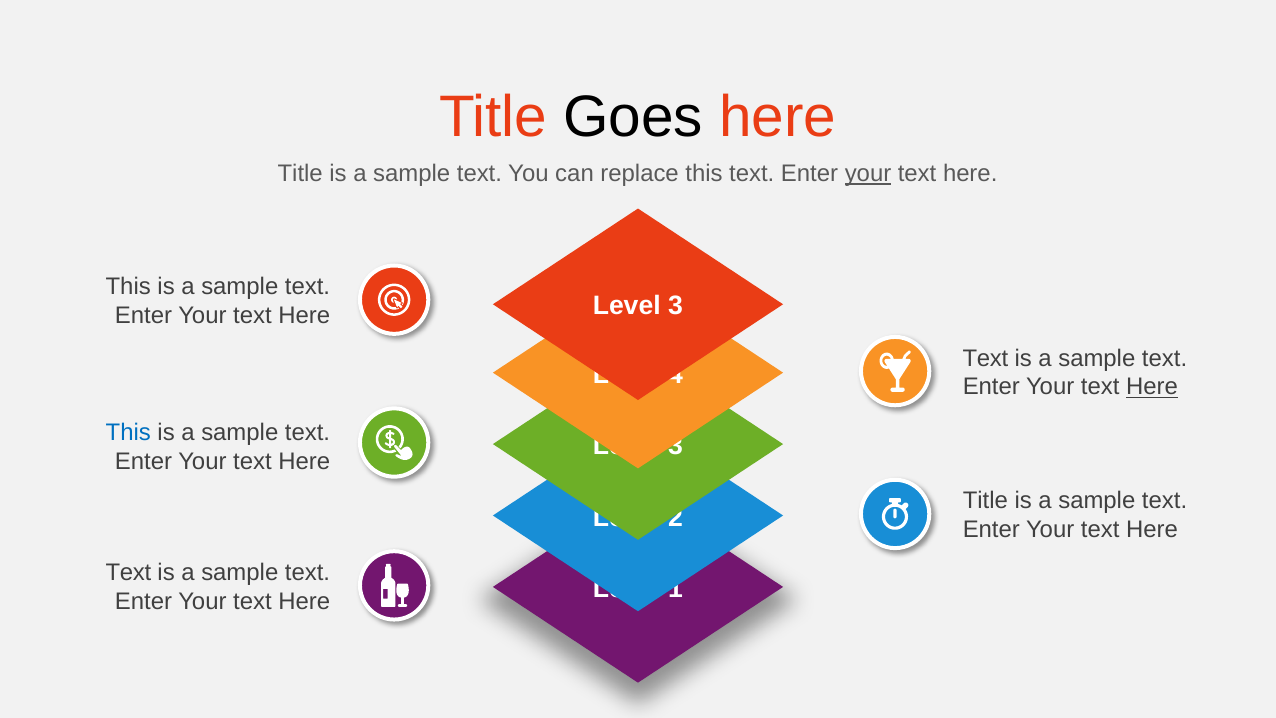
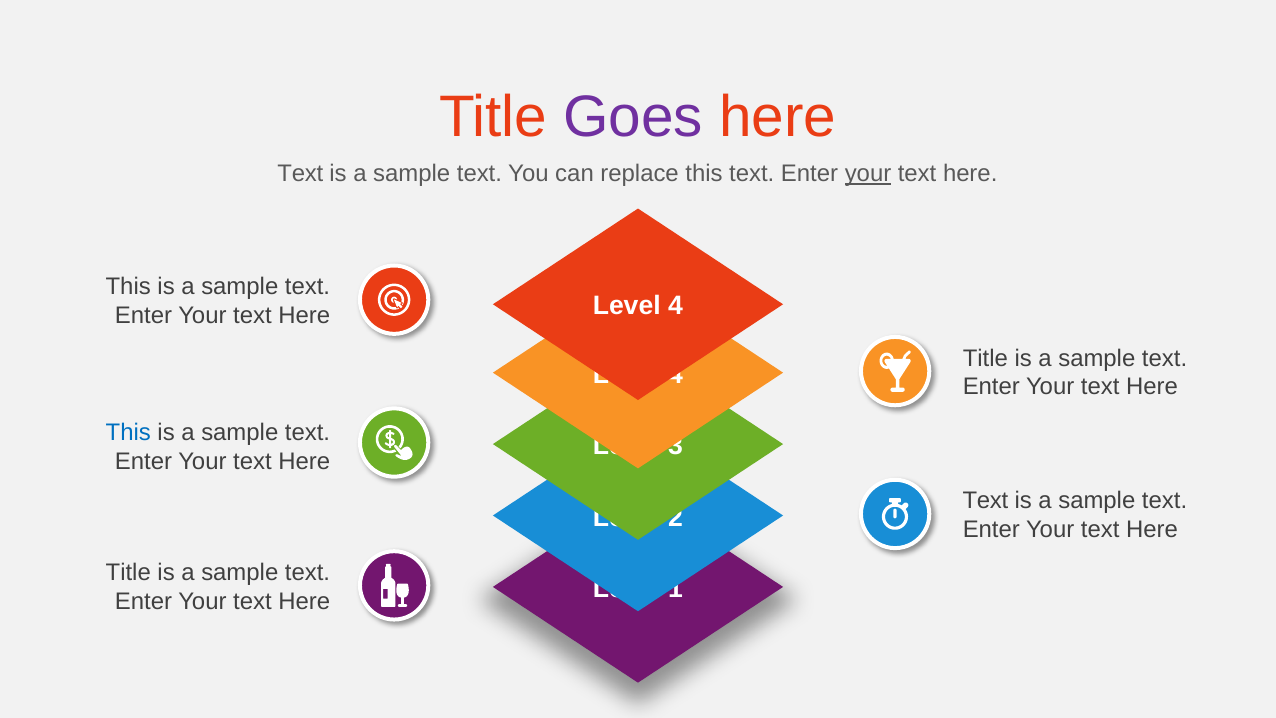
Goes colour: black -> purple
Title at (300, 173): Title -> Text
3 at (676, 306): 3 -> 4
Text at (985, 358): Text -> Title
Here at (1152, 387) underline: present -> none
Title at (985, 500): Title -> Text
Text at (128, 572): Text -> Title
